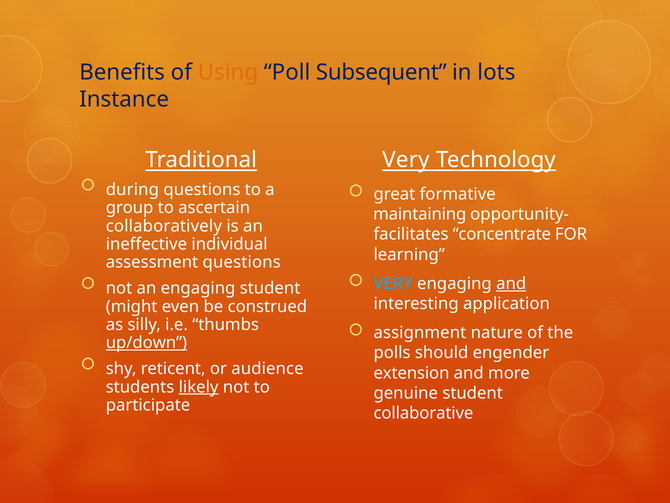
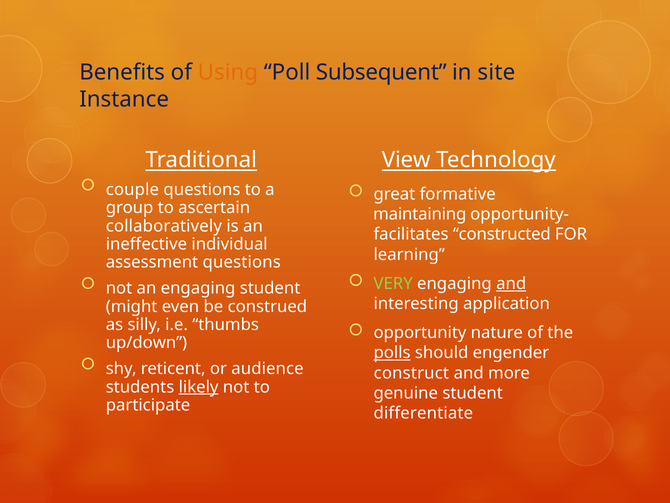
lots: lots -> site
Very at (406, 160): Very -> View
during: during -> couple
concentrate: concentrate -> constructed
VERY at (393, 283) colour: light blue -> light green
assignment: assignment -> opportunity
up/down underline: present -> none
polls underline: none -> present
extension: extension -> construct
collaborative: collaborative -> differentiate
